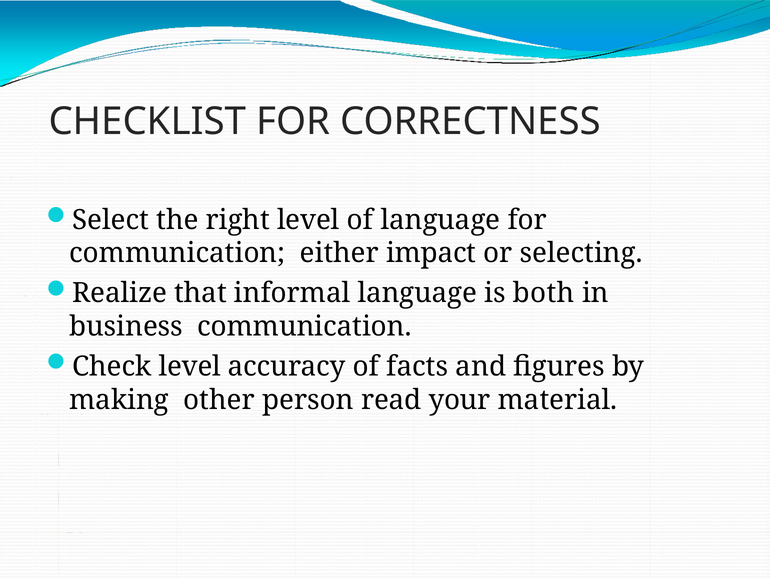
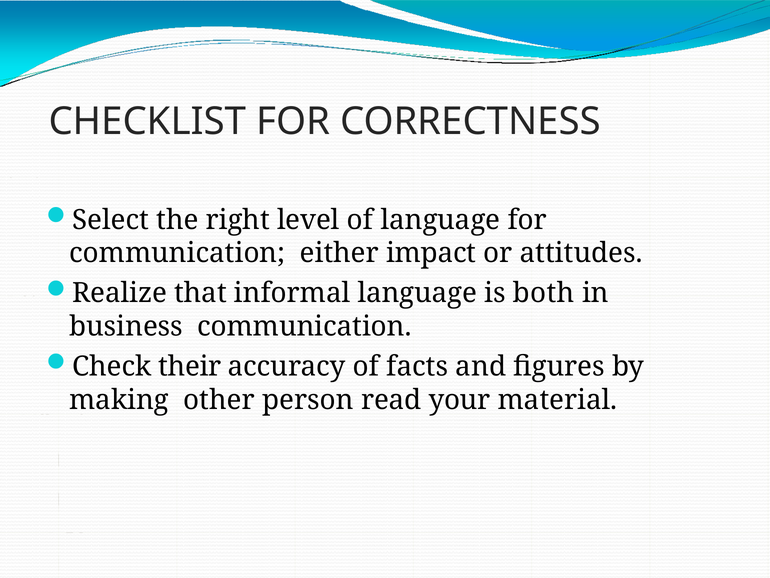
selecting: selecting -> attitudes
Check level: level -> their
